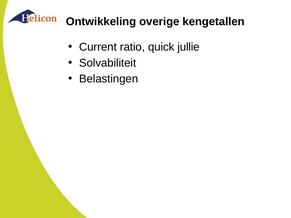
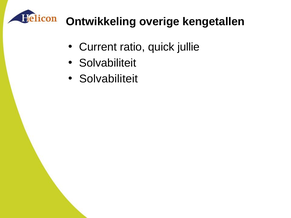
Belastingen at (109, 79): Belastingen -> Solvabiliteit
